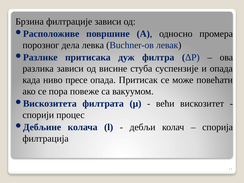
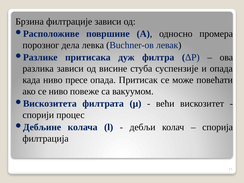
се пора: пора -> ниво
